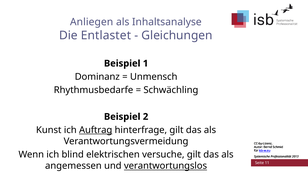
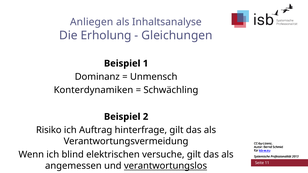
Entlastet: Entlastet -> Erholung
Rhythmusbedarfe: Rhythmusbedarfe -> Konterdynamiken
Kunst: Kunst -> Risiko
Auftrag underline: present -> none
